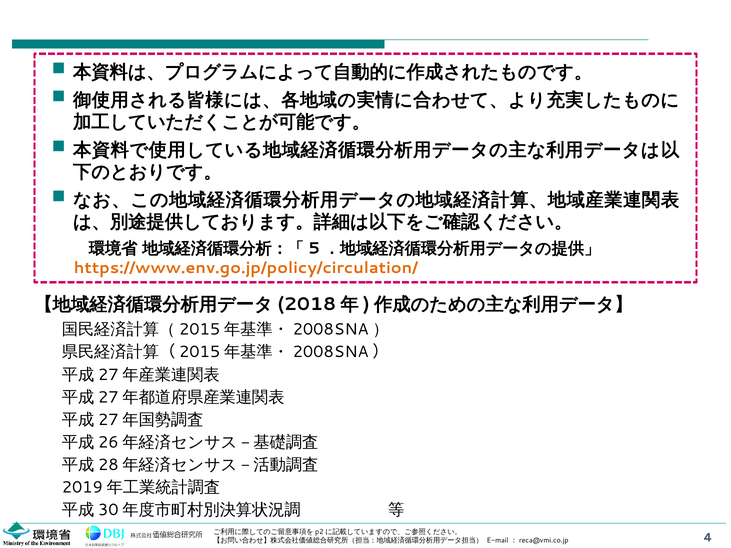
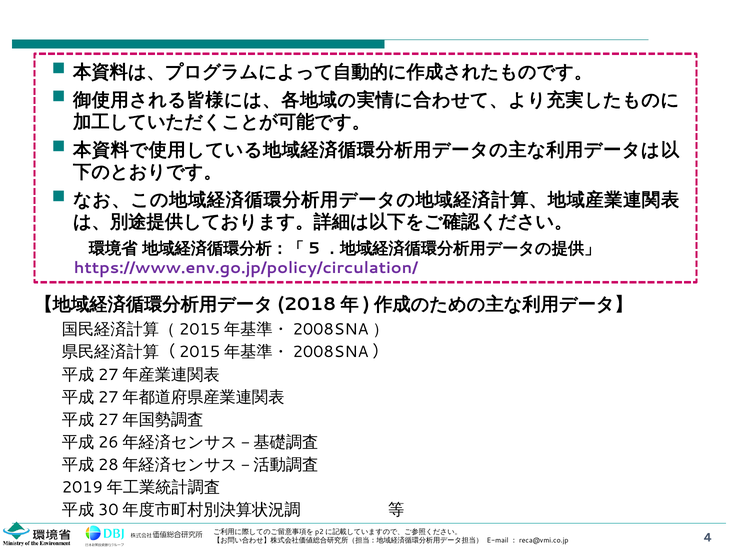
https://www.env.go.jp/policy/circulation/ colour: orange -> purple
